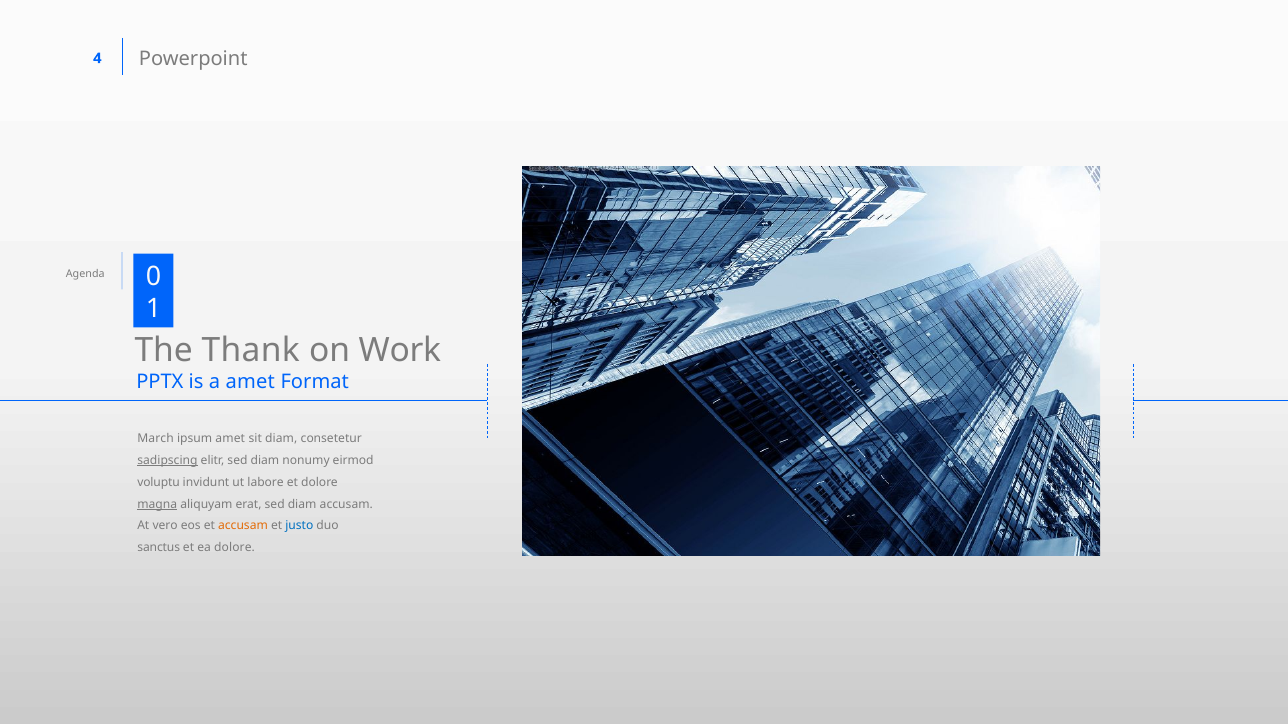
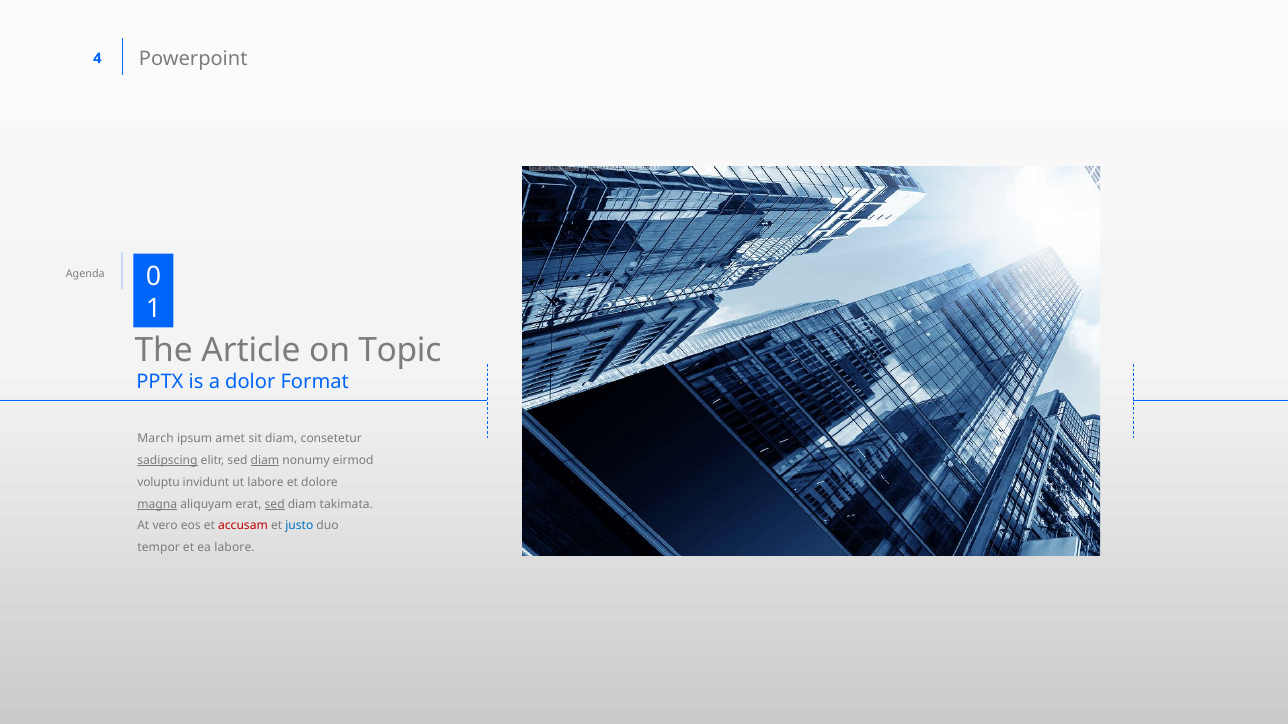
Thank: Thank -> Article
Work: Work -> Topic
a amet: amet -> dolor
diam at (265, 461) underline: none -> present
sed at (275, 504) underline: none -> present
diam accusam: accusam -> takimata
accusam at (243, 526) colour: orange -> red
sanctus: sanctus -> tempor
ea dolore: dolore -> labore
